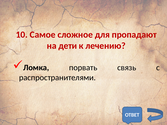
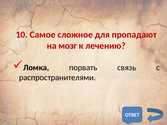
дети: дети -> мозг
